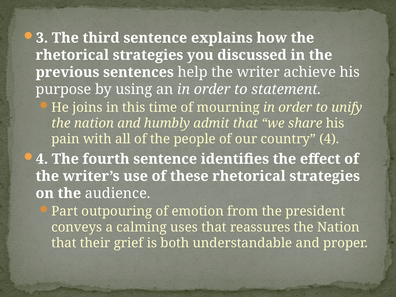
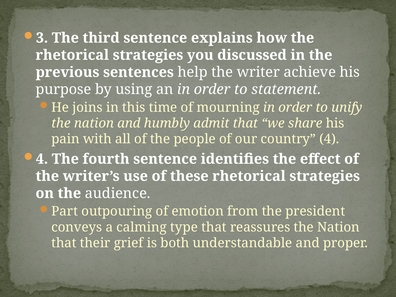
uses: uses -> type
